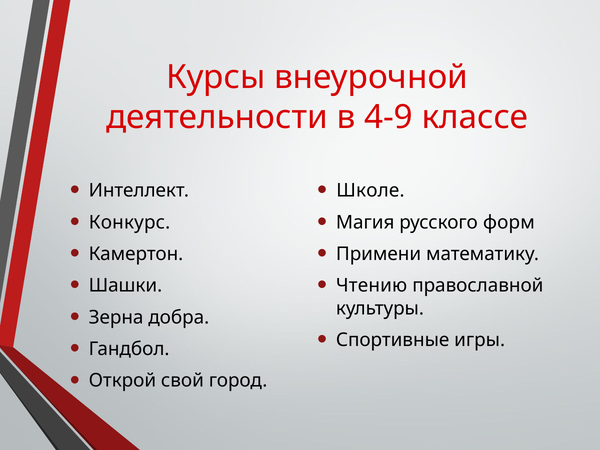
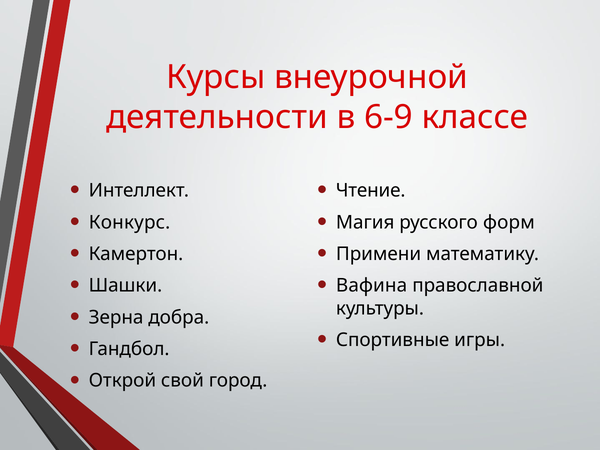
4-9: 4-9 -> 6-9
Школе: Школе -> Чтение
Чтению: Чтению -> Вафина
